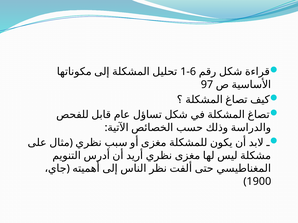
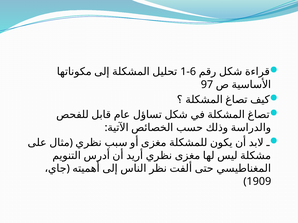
1900: 1900 -> 1909
